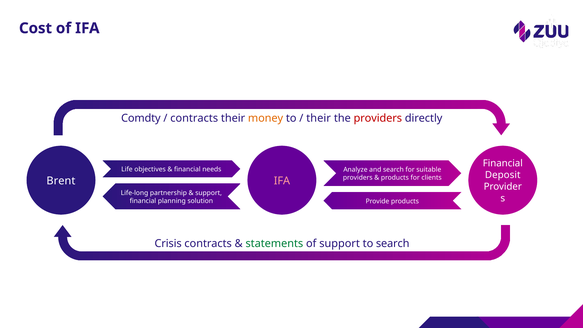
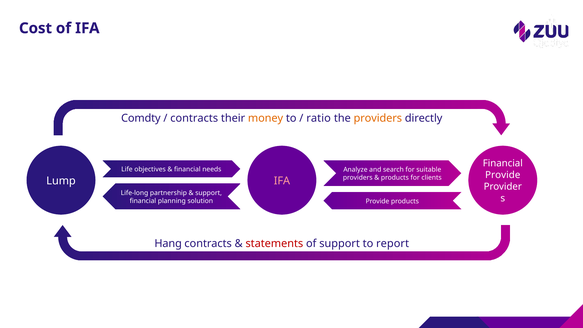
their at (319, 118): their -> ratio
providers at (378, 118) colour: red -> orange
Deposit at (503, 175): Deposit -> Provide
Brent: Brent -> Lump
Crisis: Crisis -> Hang
statements colour: green -> red
to search: search -> report
